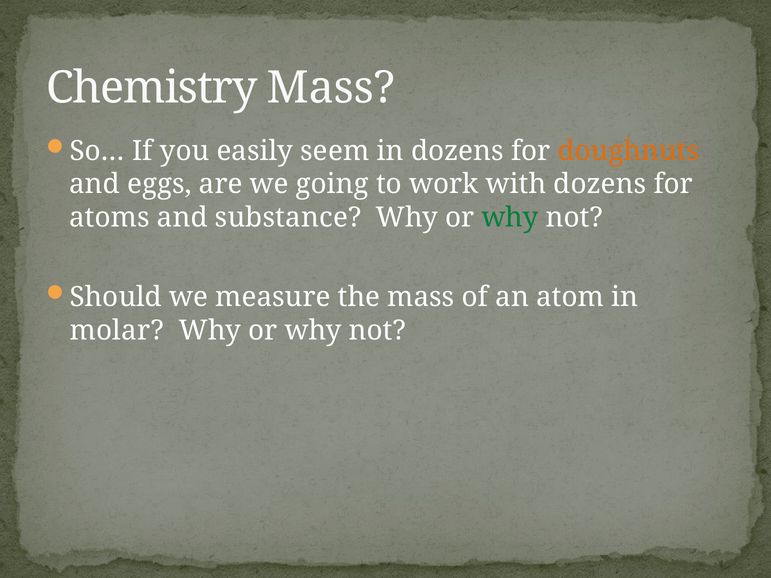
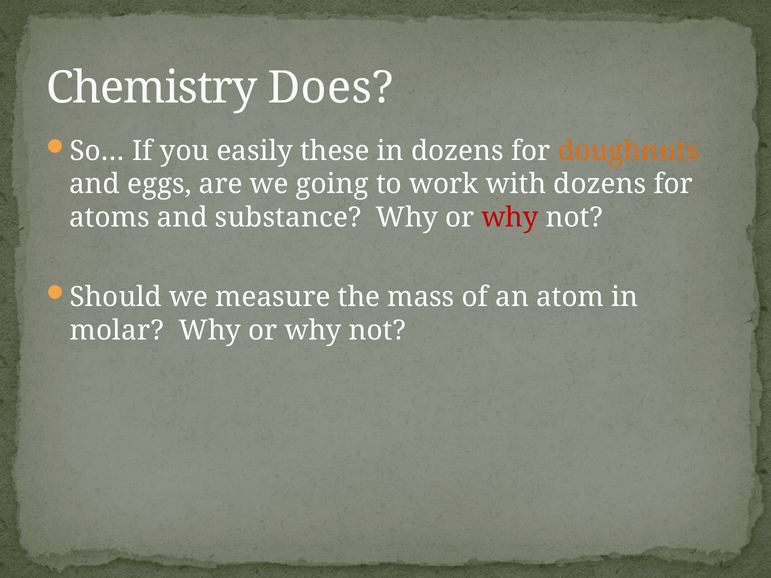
Chemistry Mass: Mass -> Does
seem: seem -> these
why at (510, 218) colour: green -> red
